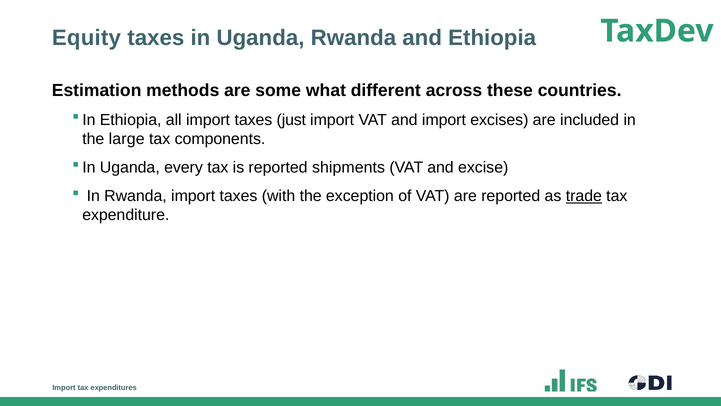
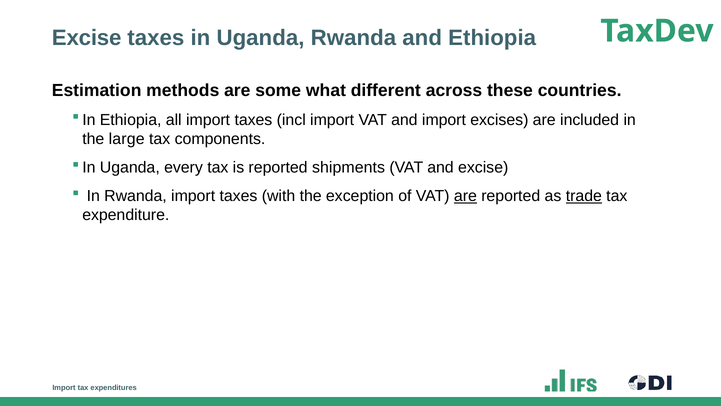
Equity at (86, 38): Equity -> Excise
just: just -> incl
are at (465, 196) underline: none -> present
